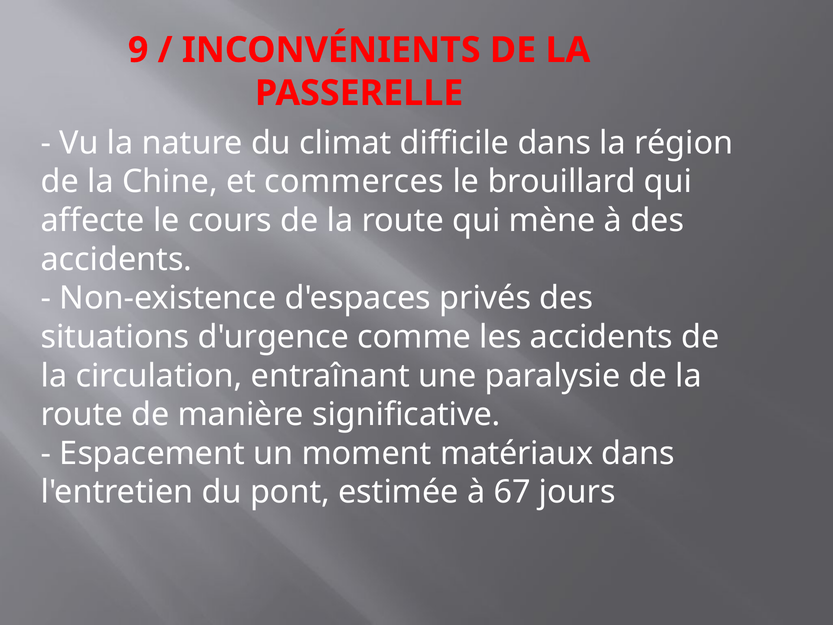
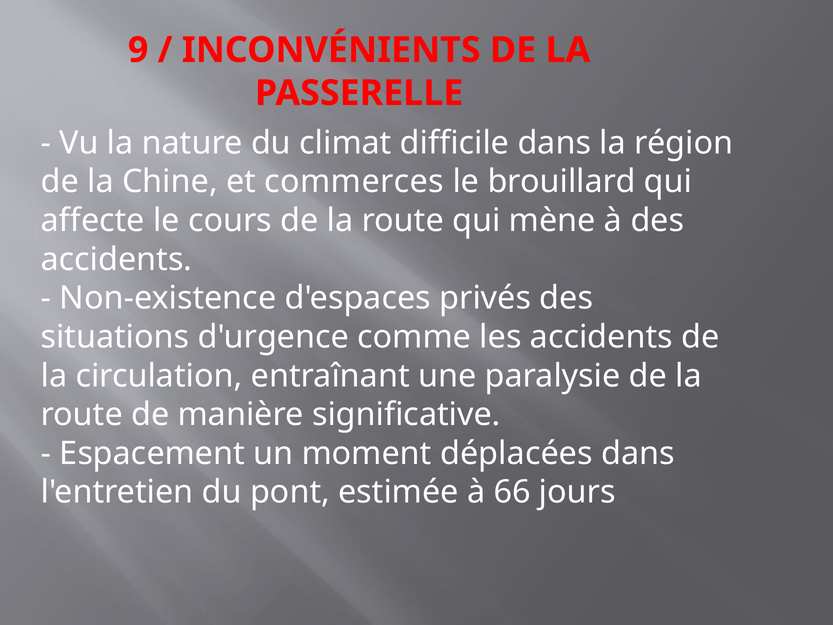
matériaux: matériaux -> déplacées
67: 67 -> 66
